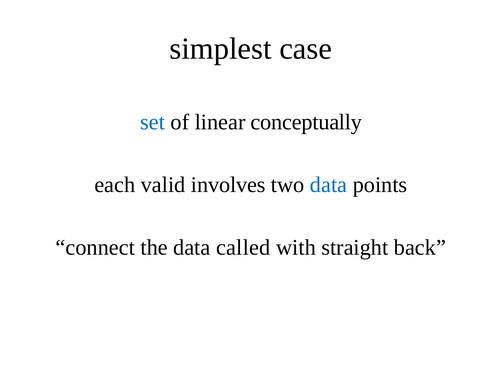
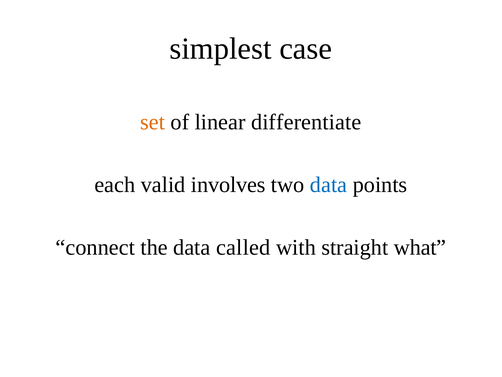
set colour: blue -> orange
conceptually: conceptually -> differentiate
back: back -> what
